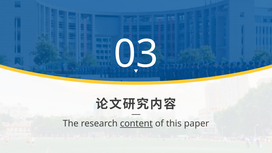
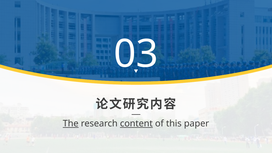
The underline: none -> present
